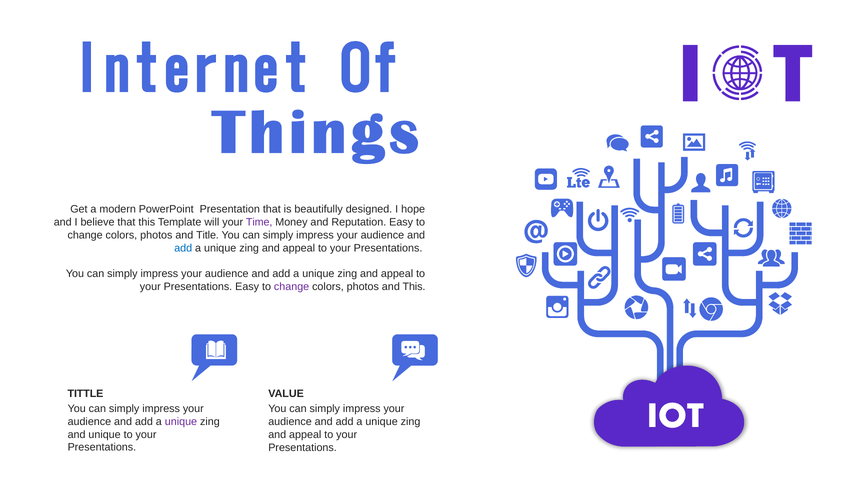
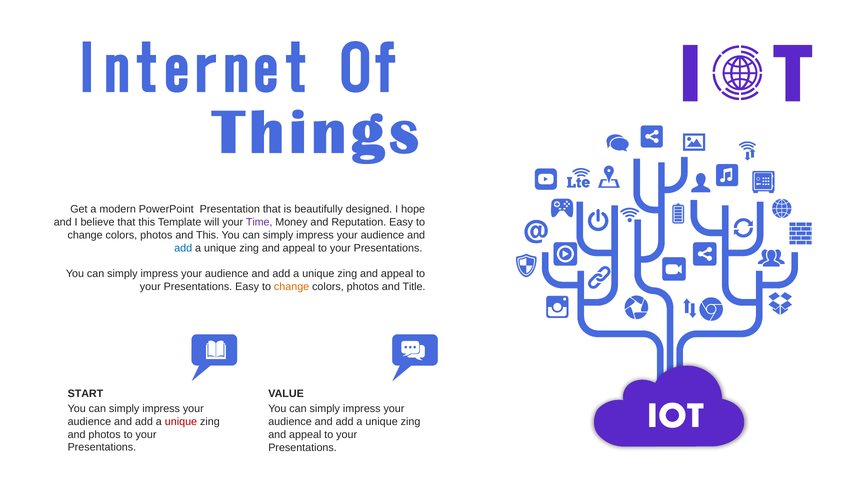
and Title: Title -> This
change at (292, 287) colour: purple -> orange
and This: This -> Title
TITTLE: TITTLE -> START
unique at (181, 421) colour: purple -> red
and unique: unique -> photos
